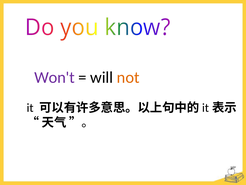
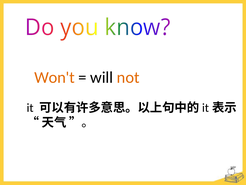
Won't colour: purple -> orange
